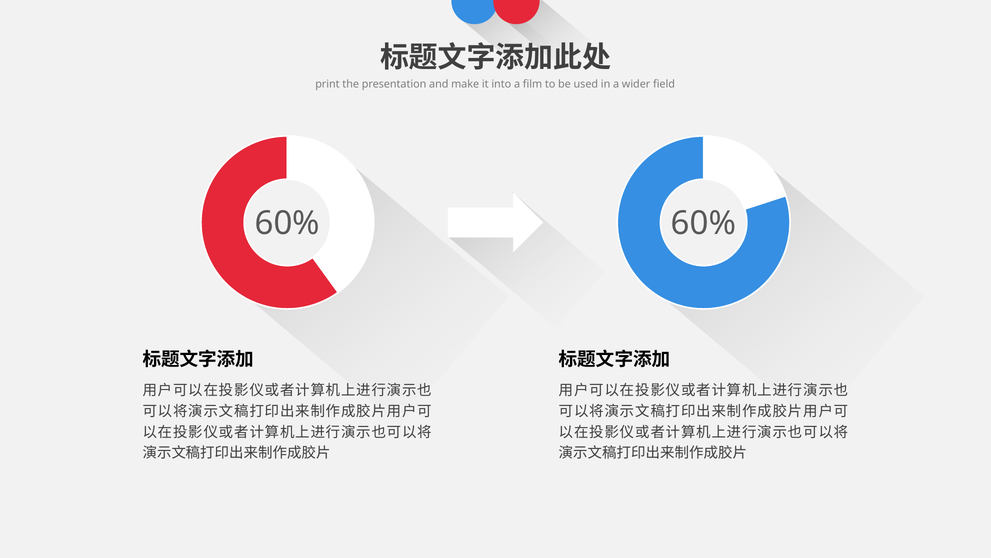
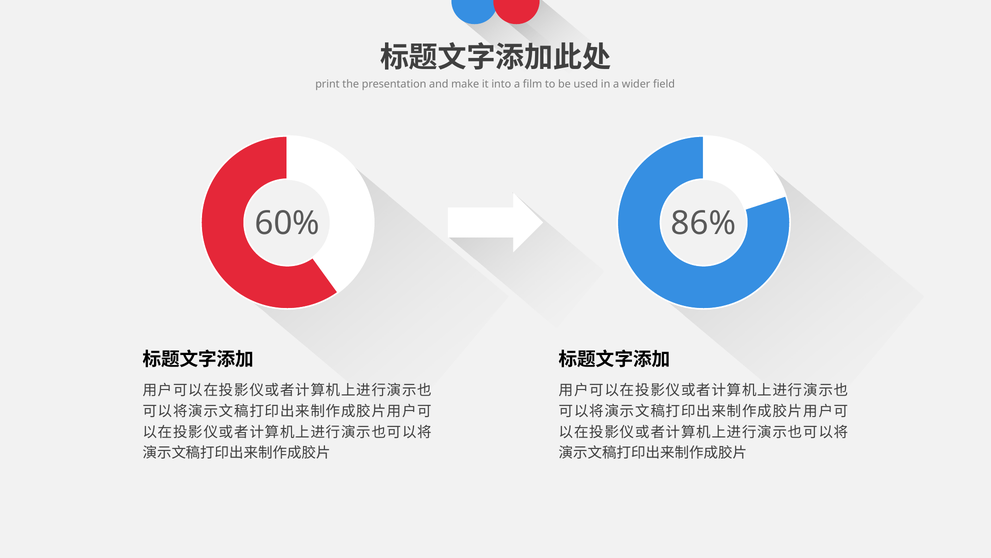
60% at (704, 223): 60% -> 86%
